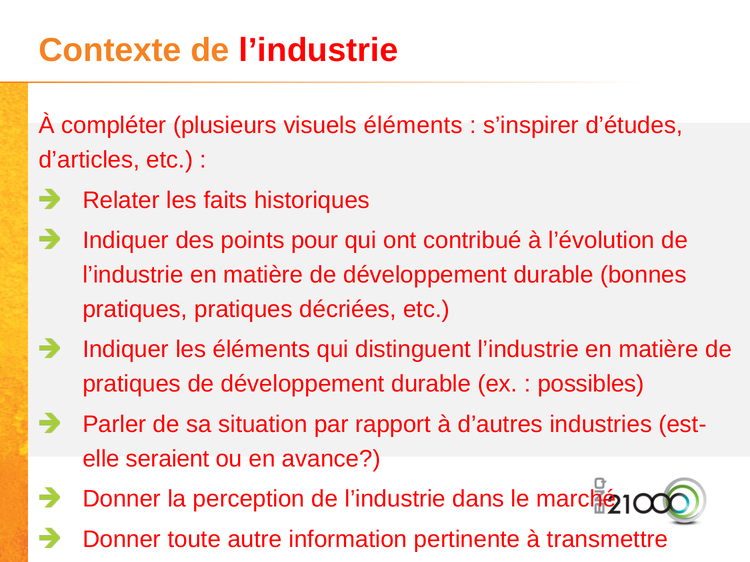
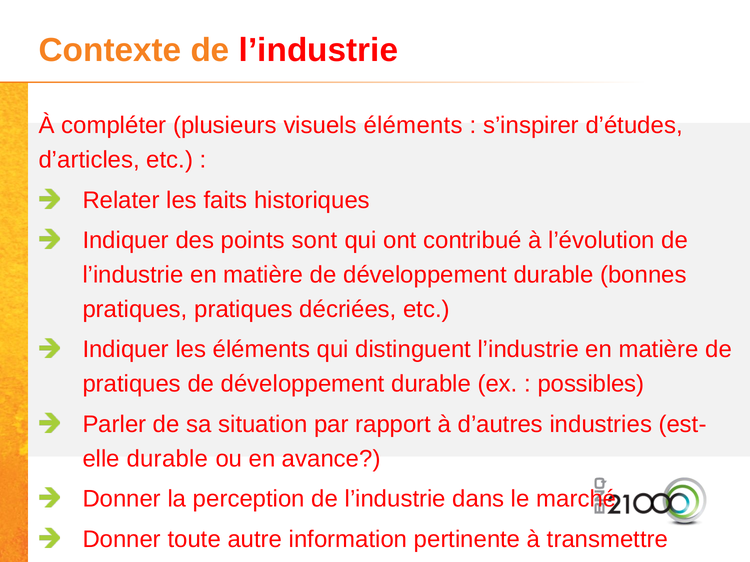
pour: pour -> sont
seraient at (168, 459): seraient -> durable
